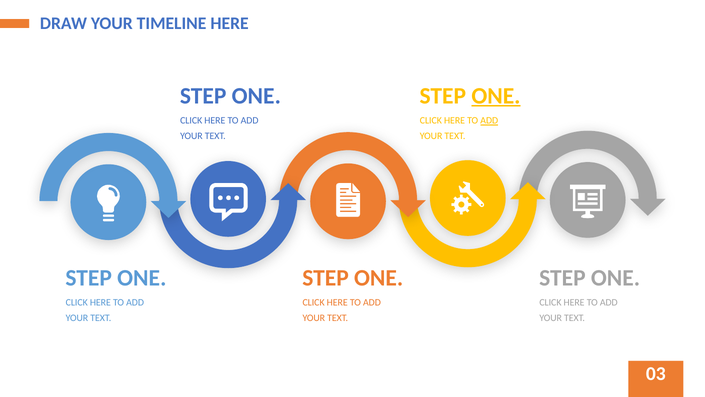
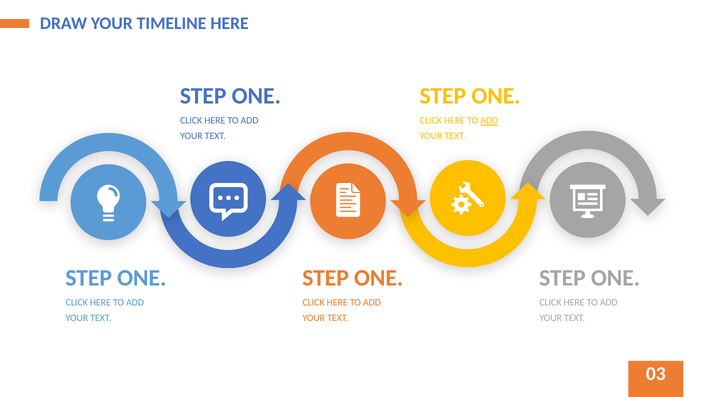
ONE at (496, 96) underline: present -> none
